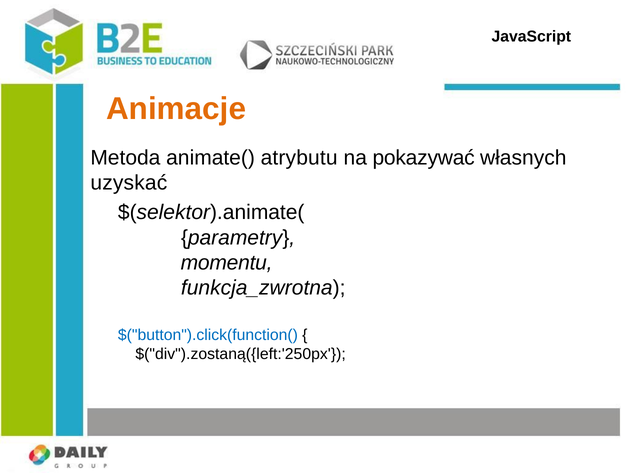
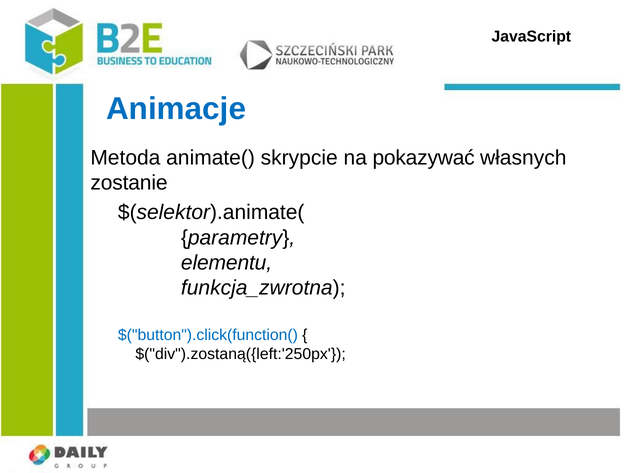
Animacje colour: orange -> blue
atrybutu: atrybutu -> skrypcie
uzyskać: uzyskać -> zostanie
momentu: momentu -> elementu
